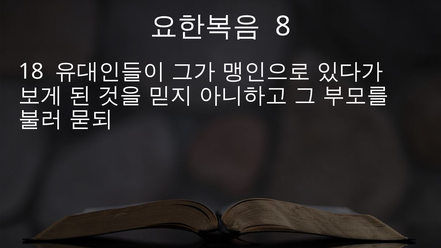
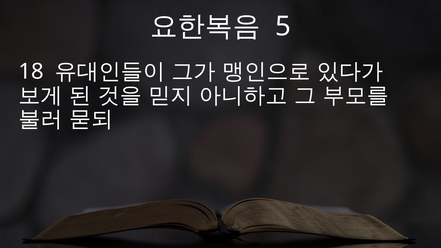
8: 8 -> 5
